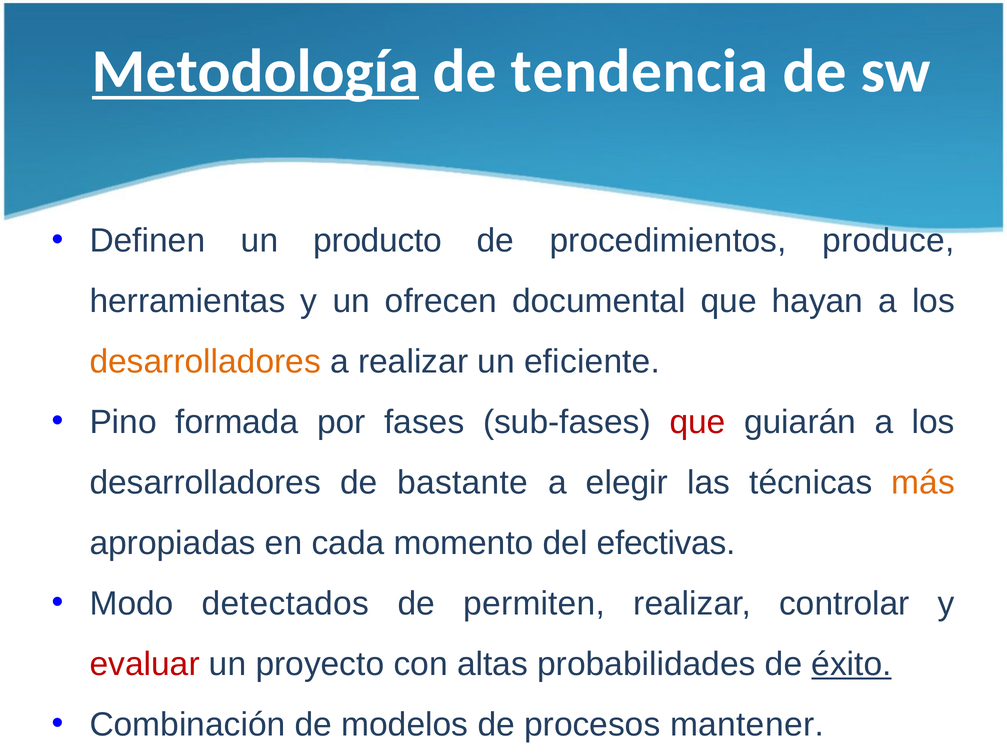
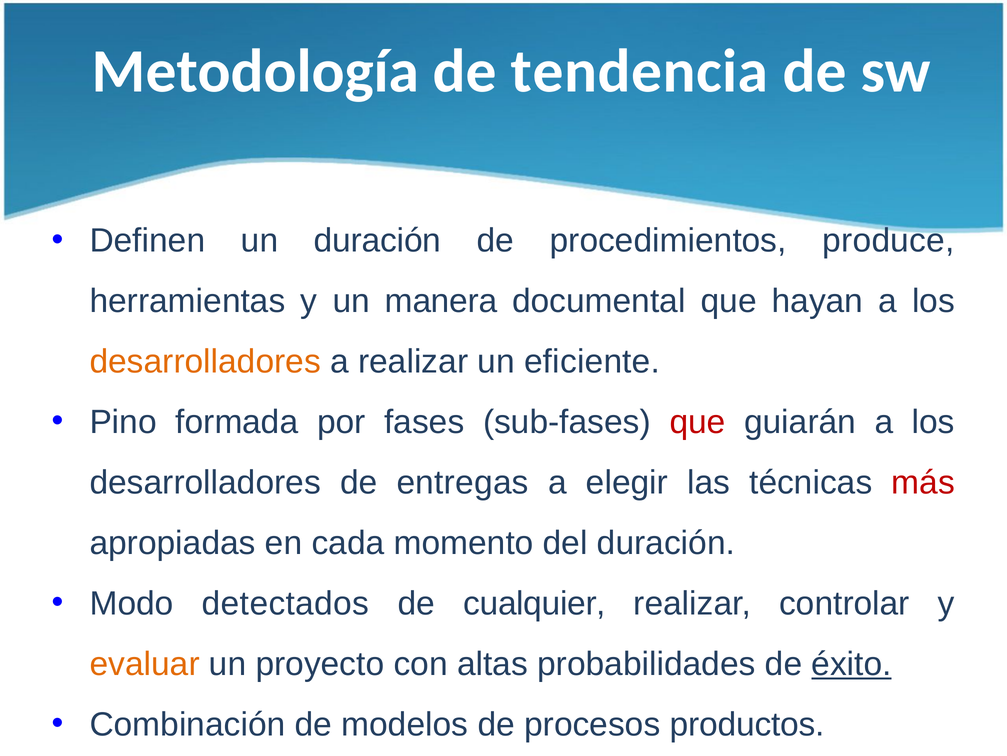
Metodología underline: present -> none
un producto: producto -> duración
ofrecen: ofrecen -> manera
bastante: bastante -> entregas
más colour: orange -> red
del efectivas: efectivas -> duración
permiten: permiten -> cualquier
evaluar colour: red -> orange
mantener: mantener -> productos
